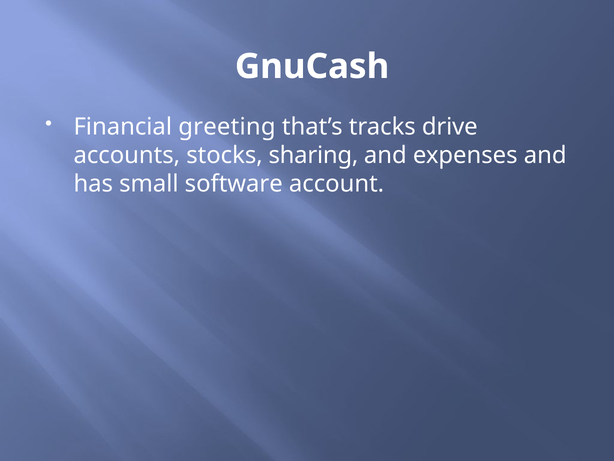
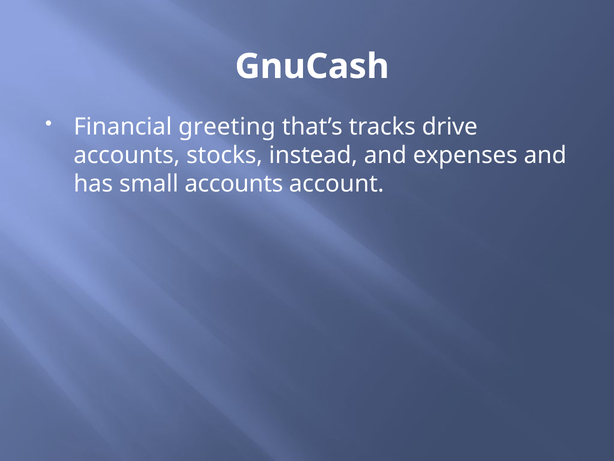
sharing: sharing -> instead
small software: software -> accounts
